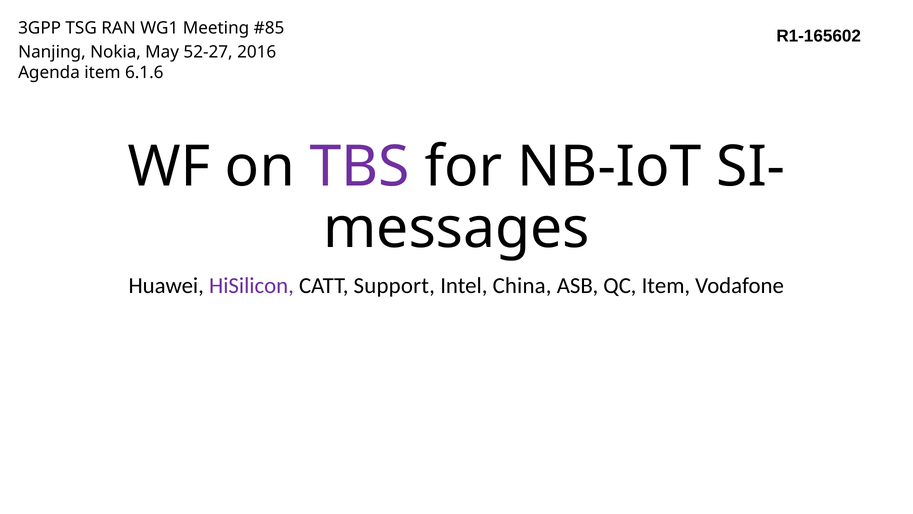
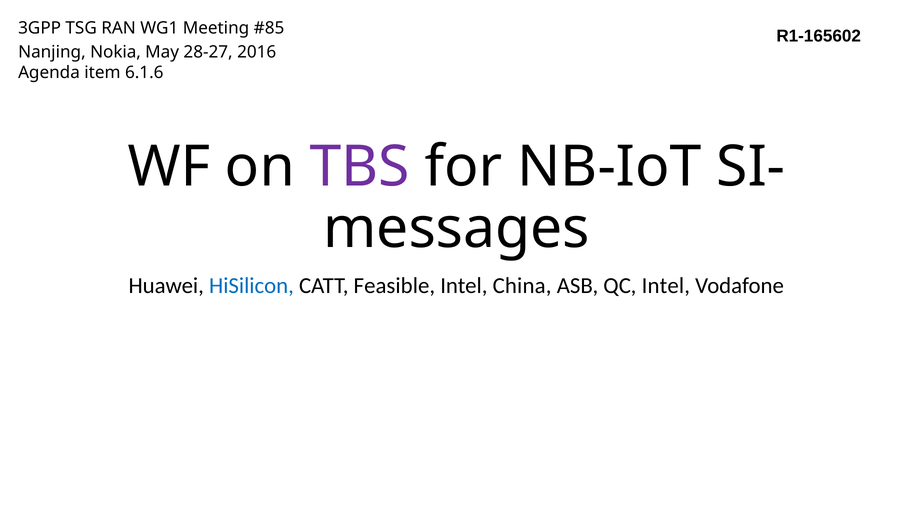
52-27: 52-27 -> 28-27
HiSilicon colour: purple -> blue
Support: Support -> Feasible
QC Item: Item -> Intel
